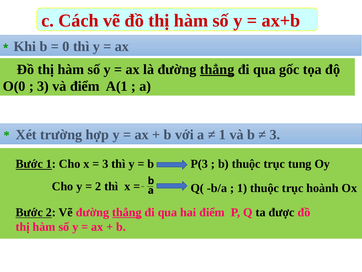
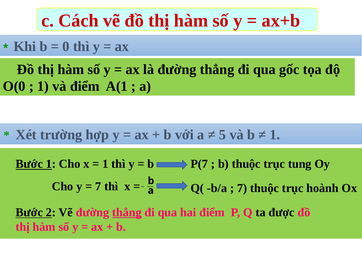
thẳng at (217, 69) underline: present -> none
3 at (43, 86): 3 -> 1
1 at (222, 135): 1 -> 5
3 at (275, 135): 3 -> 1
3 at (105, 164): 3 -> 1
P(3: P(3 -> P(7
2 at (98, 186): 2 -> 7
1 at (242, 188): 1 -> 7
